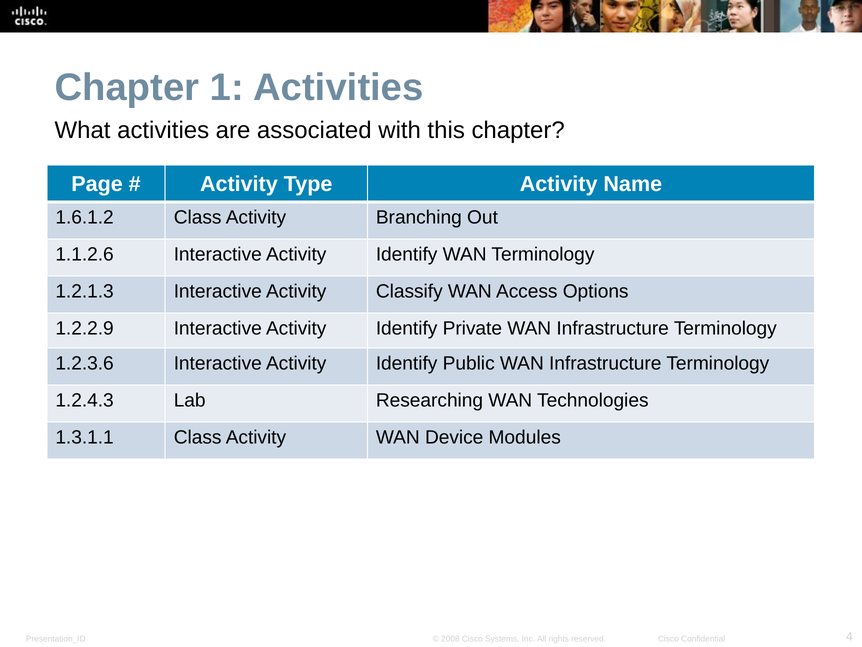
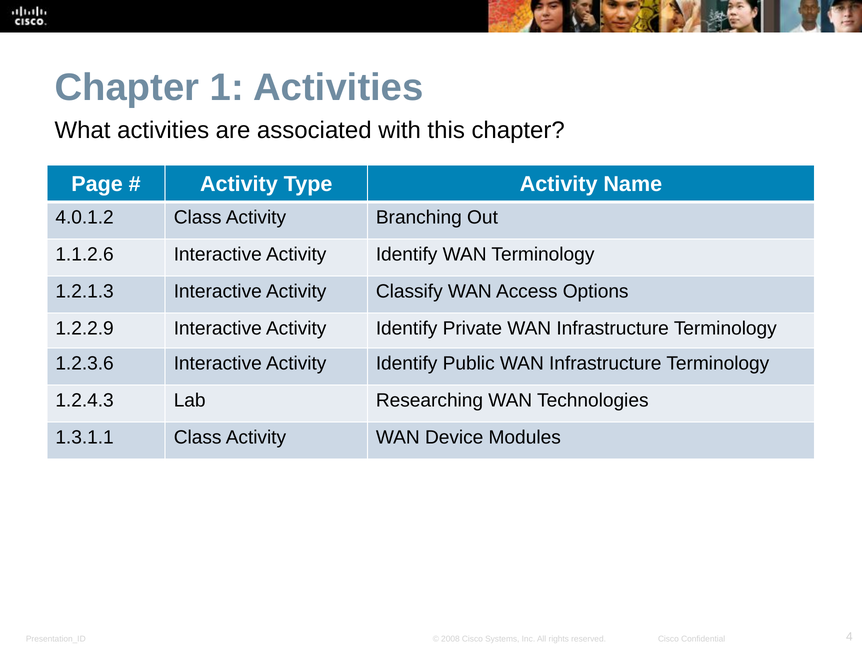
1.6.1.2: 1.6.1.2 -> 4.0.1.2
